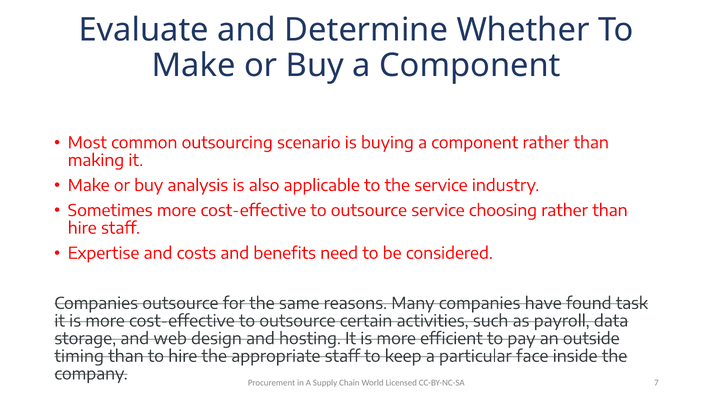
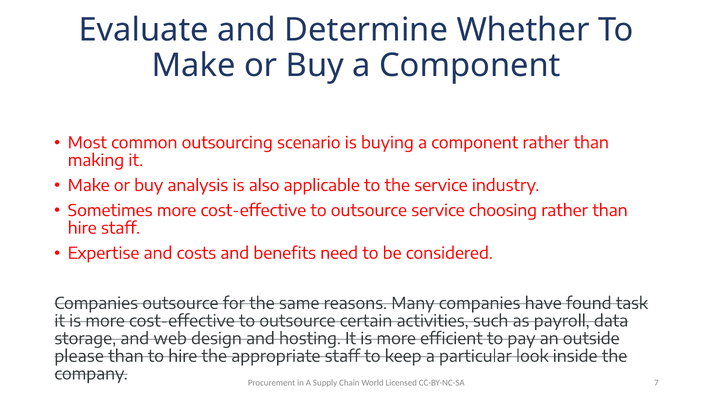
timing: timing -> please
face: face -> look
